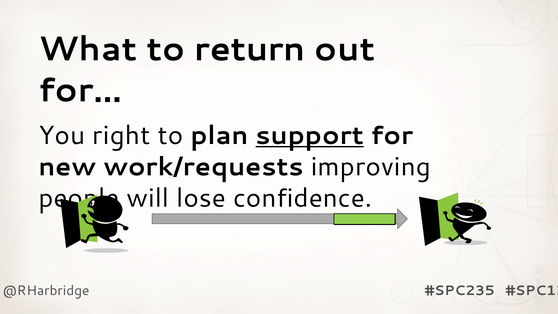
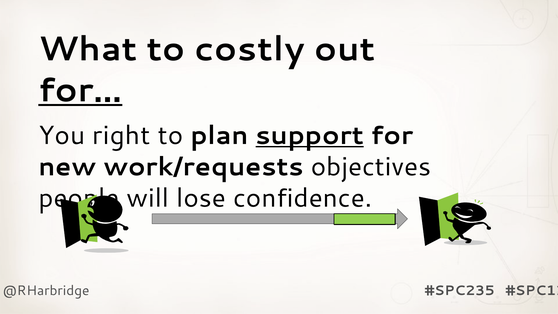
return: return -> costly
for… underline: none -> present
improving: improving -> objectives
